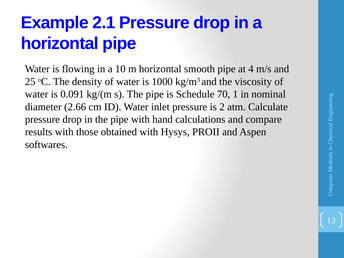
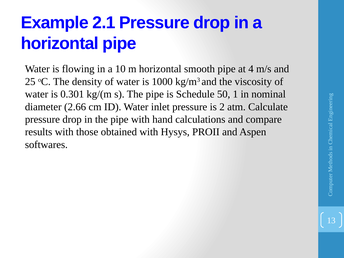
0.091: 0.091 -> 0.301
70: 70 -> 50
